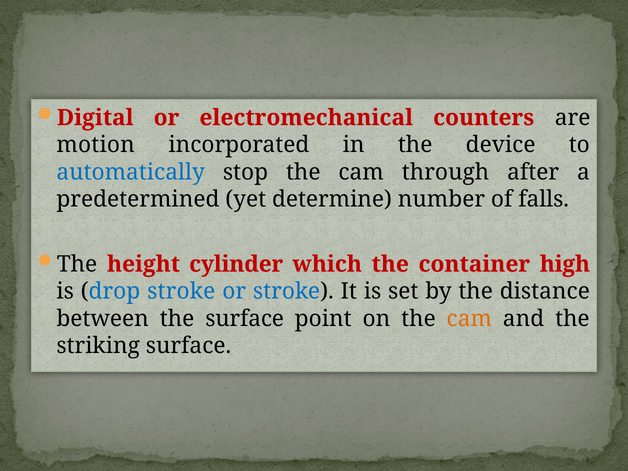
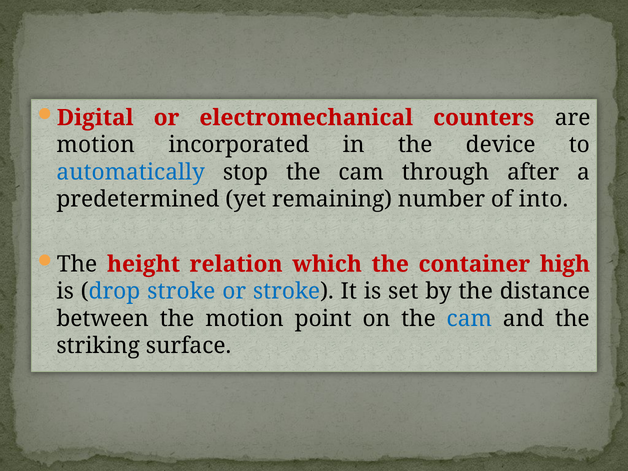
determine: determine -> remaining
falls: falls -> into
cylinder: cylinder -> relation
the surface: surface -> motion
cam at (469, 319) colour: orange -> blue
